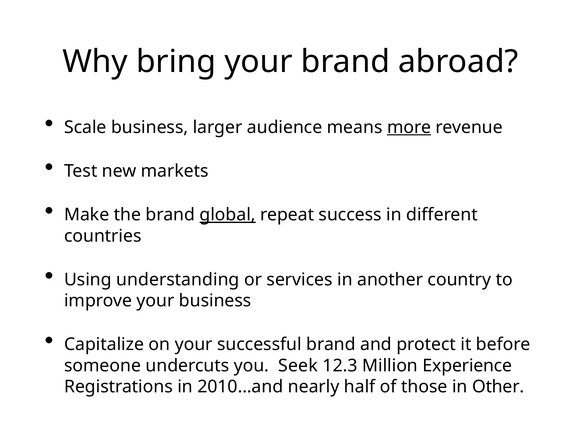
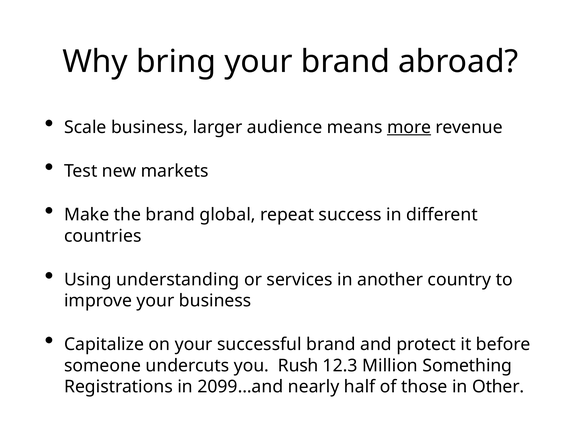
global underline: present -> none
Seek: Seek -> Rush
Experience: Experience -> Something
2010…and: 2010…and -> 2099…and
